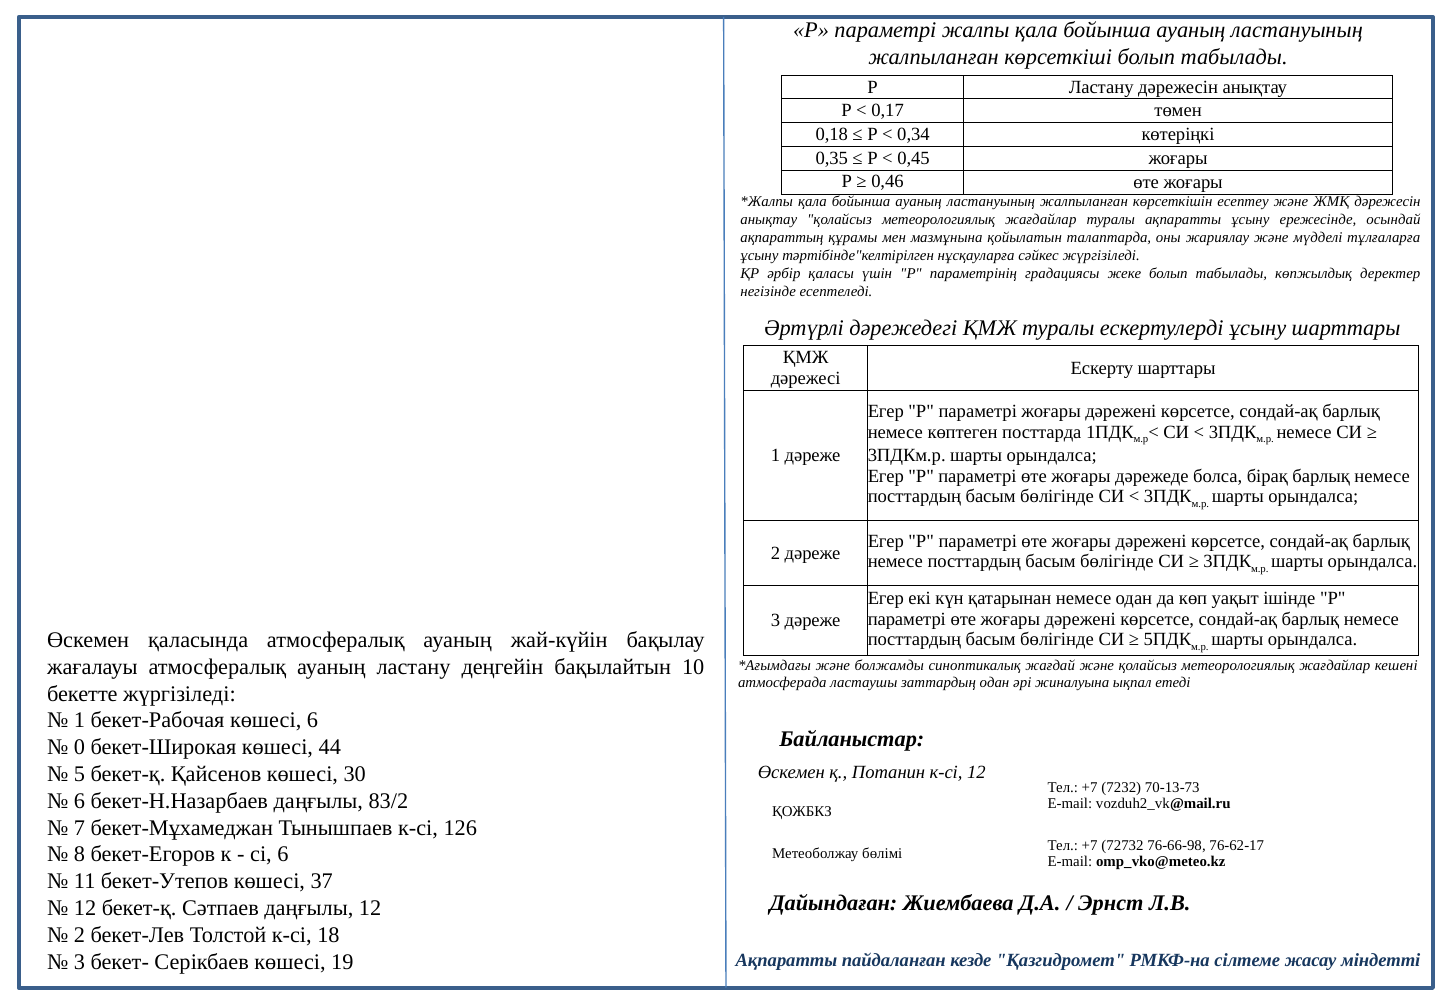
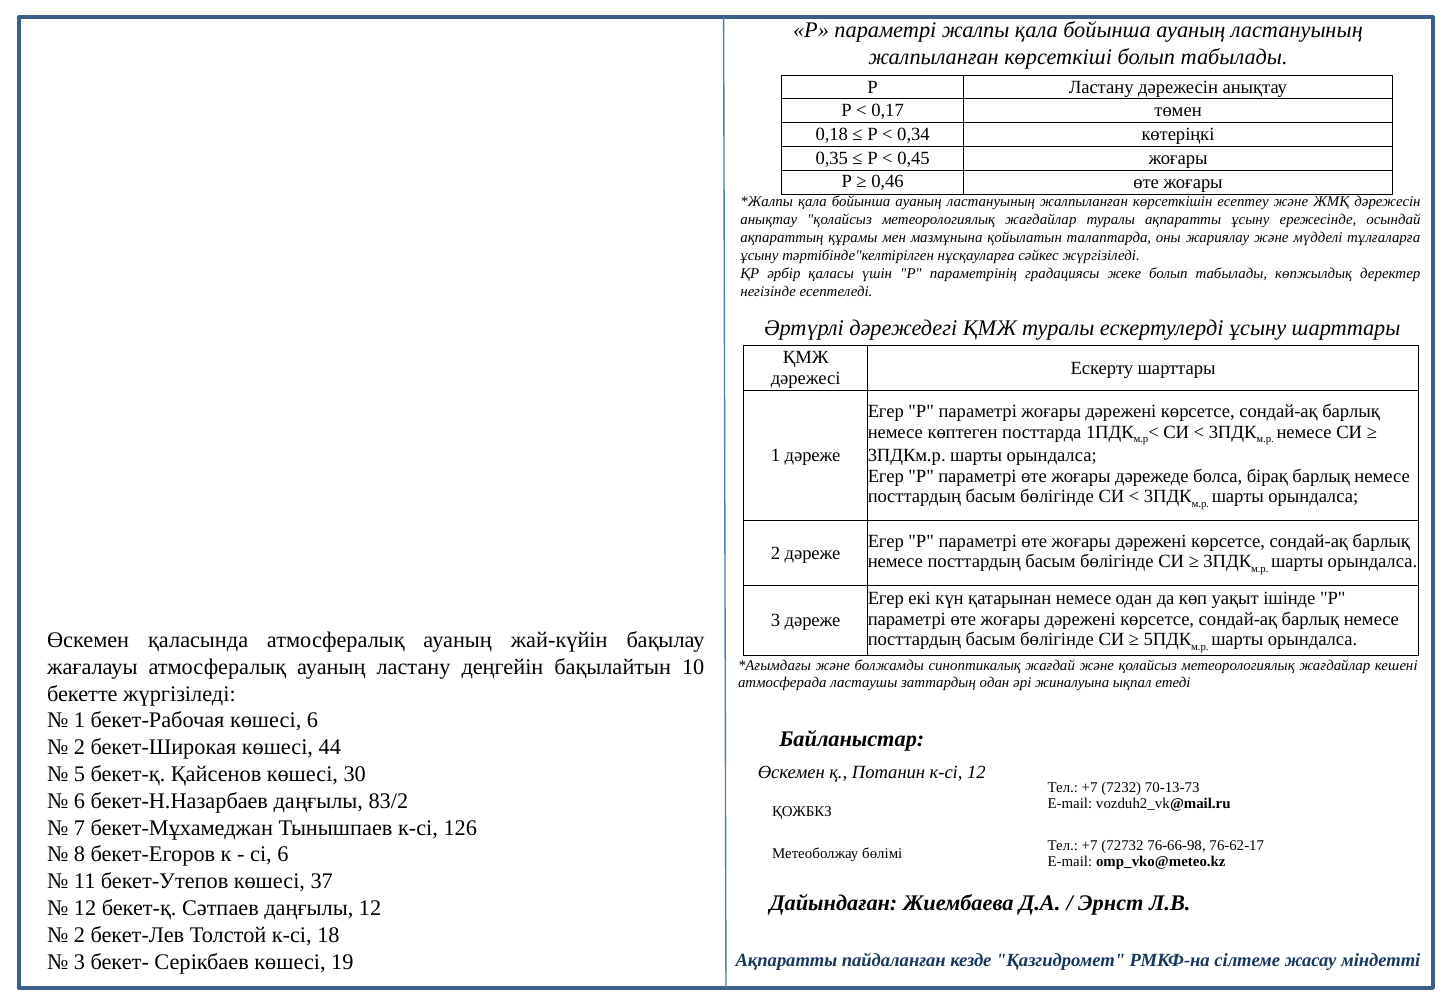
0 at (80, 747): 0 -> 2
